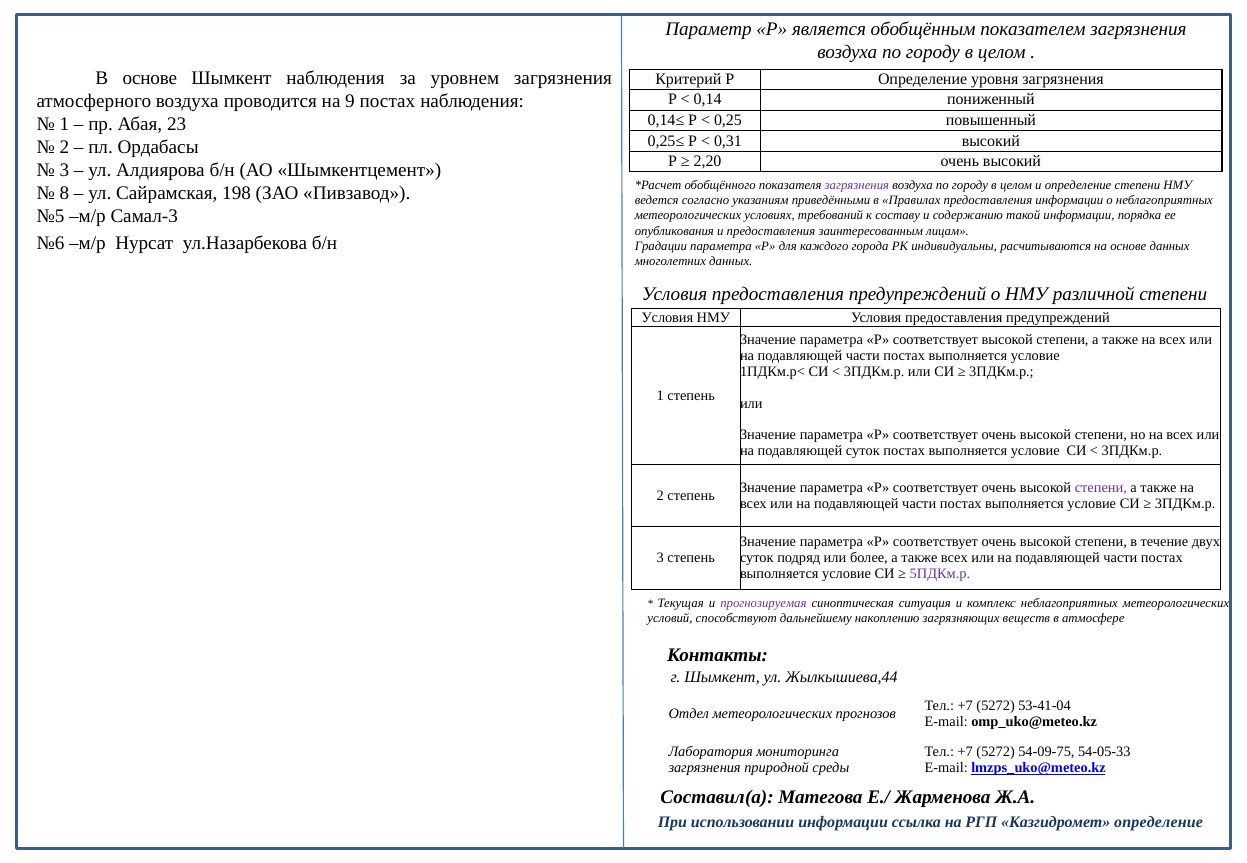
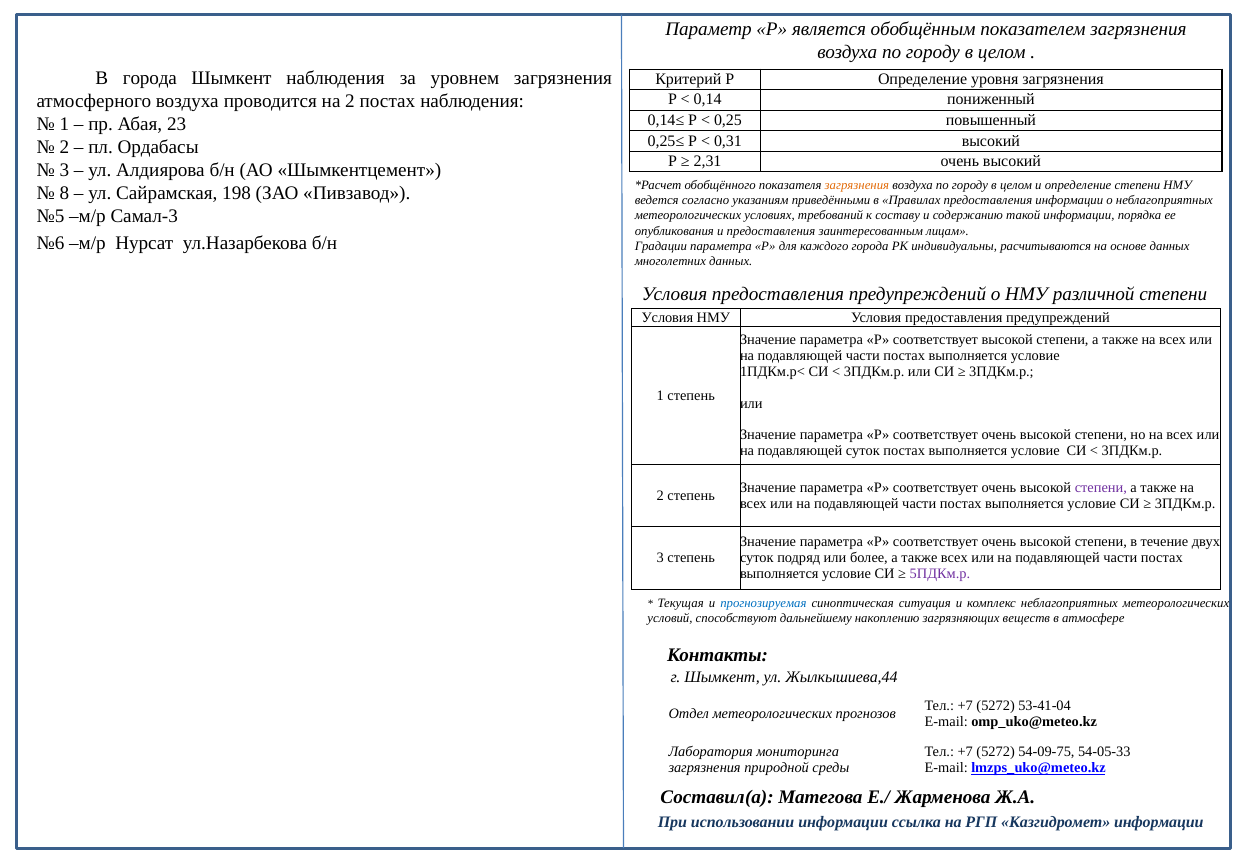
В основе: основе -> города
на 9: 9 -> 2
2,20: 2,20 -> 2,31
загрязнения at (857, 185) colour: purple -> orange
прогнозируемая colour: purple -> blue
Казгидромет определение: определение -> информации
